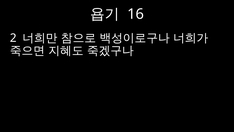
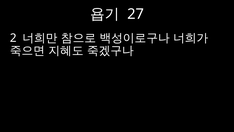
16: 16 -> 27
